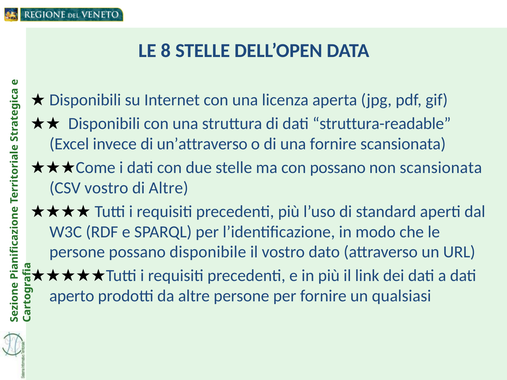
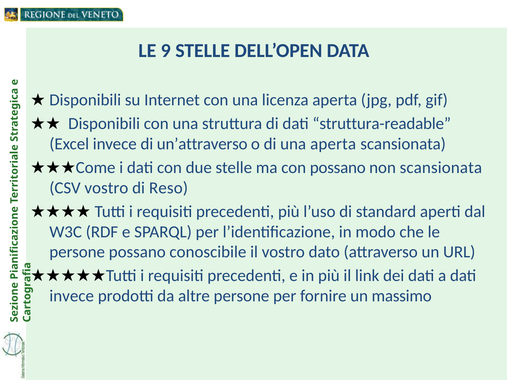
8: 8 -> 9
una fornire: fornire -> aperta
di Altre: Altre -> Reso
disponibile: disponibile -> conoscibile
aperto at (72, 296): aperto -> invece
qualsiasi: qualsiasi -> massimo
